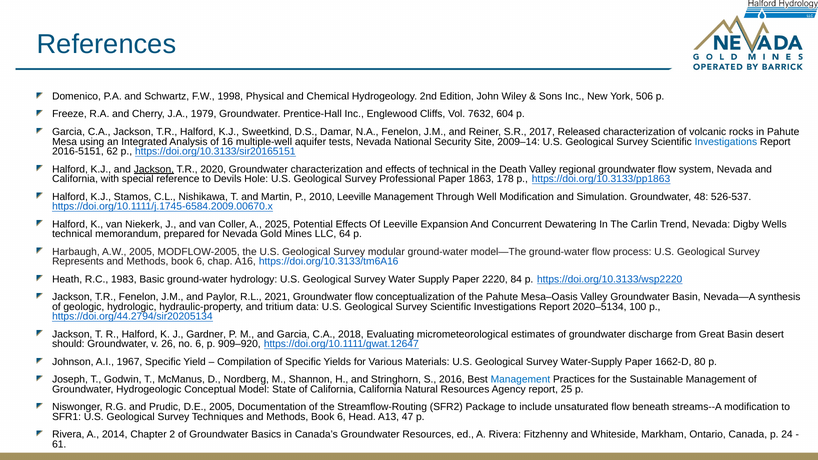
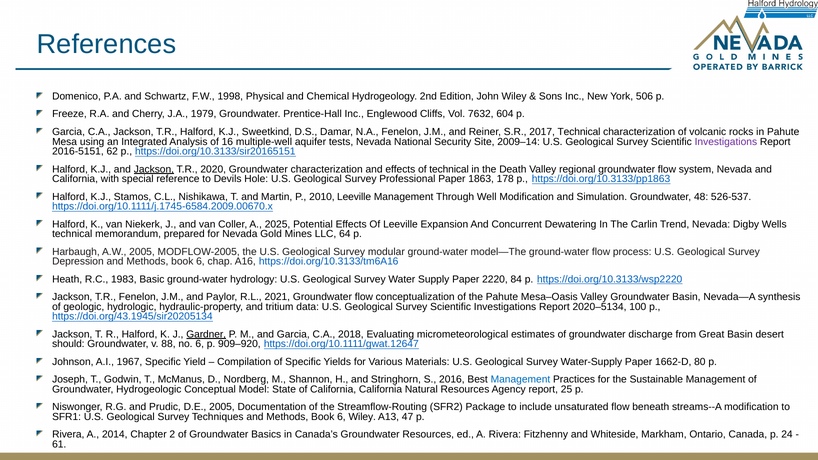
2017 Released: Released -> Technical
Investigations at (726, 142) colour: blue -> purple
Represents: Represents -> Depression
https://doi.org/44.2794/sir20205134: https://doi.org/44.2794/sir20205134 -> https://doi.org/43.1945/sir20205134
Gardner underline: none -> present
26: 26 -> 88
6 Head: Head -> Wiley
